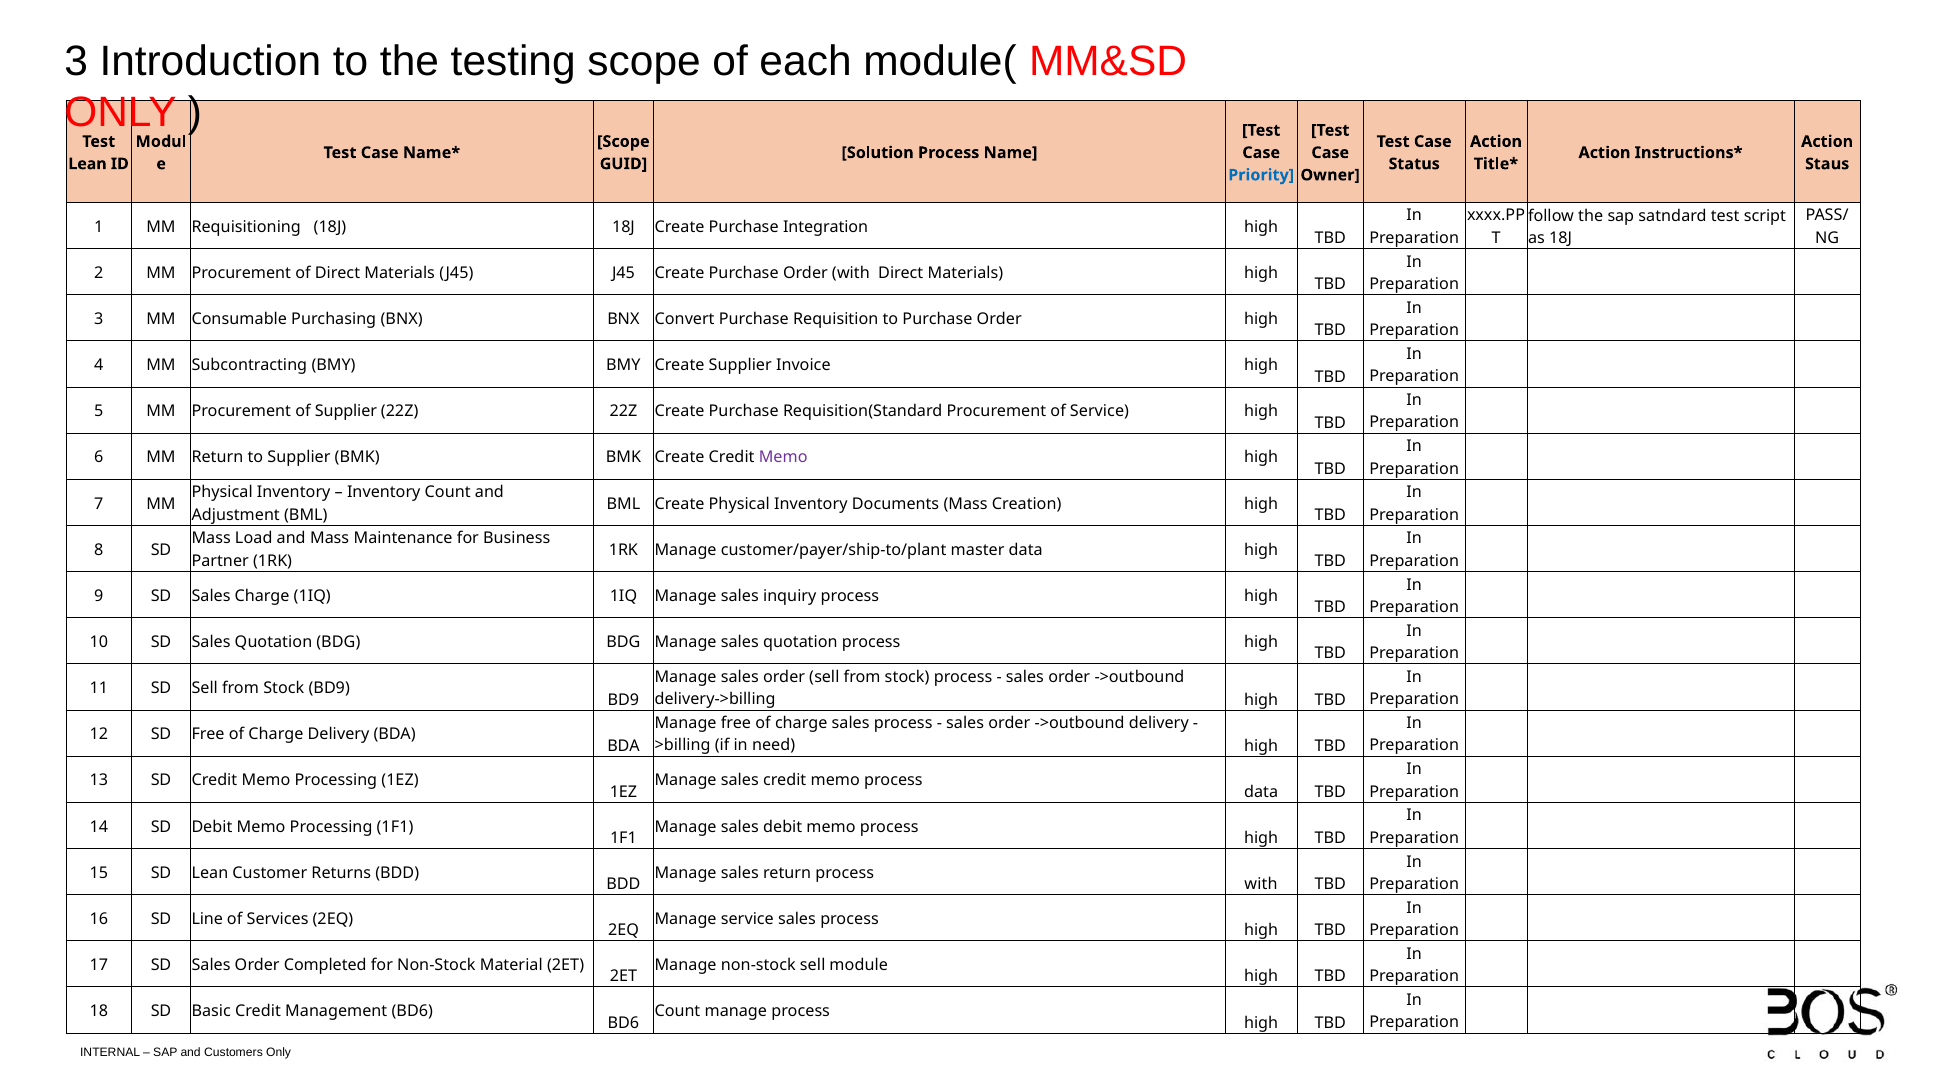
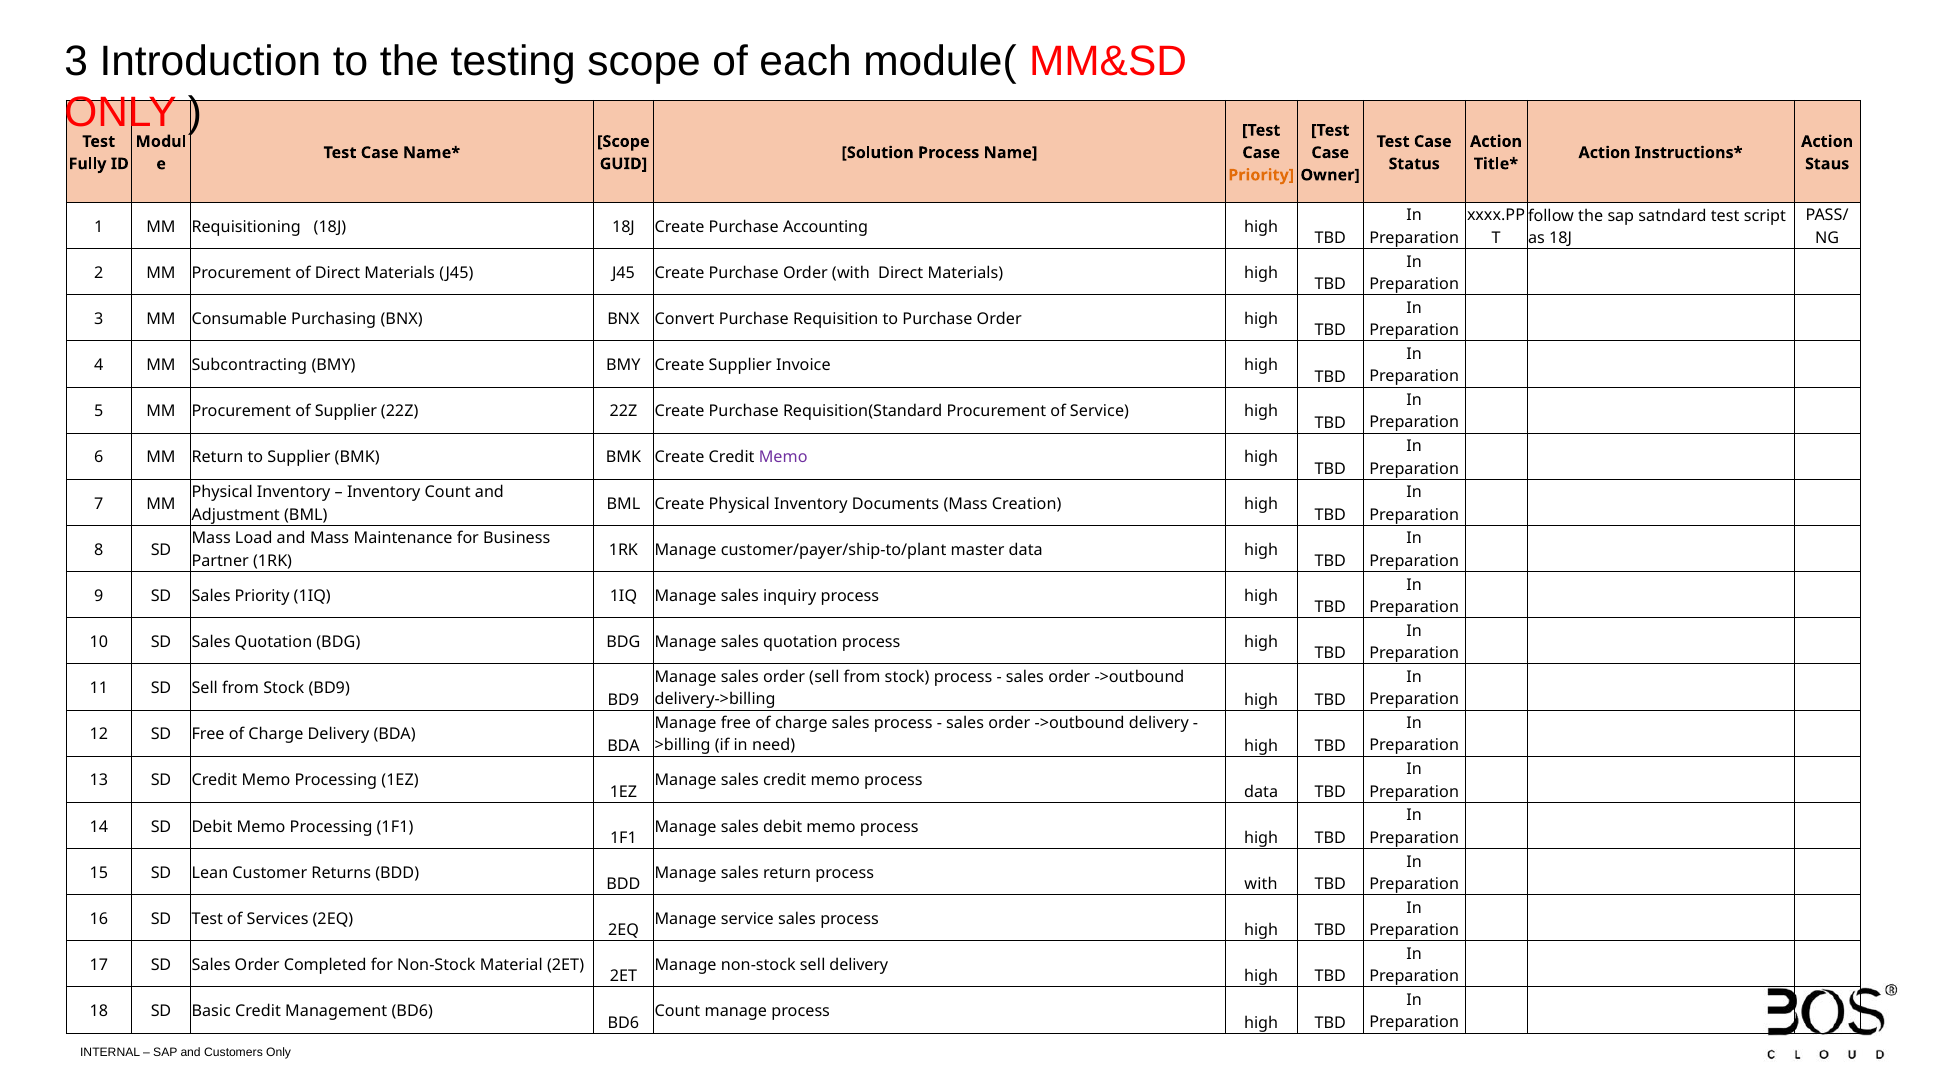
Lean at (88, 164): Lean -> Fully
Priority at (1261, 175) colour: blue -> orange
Integration: Integration -> Accounting
Sales Charge: Charge -> Priority
SD Line: Line -> Test
sell module: module -> delivery
